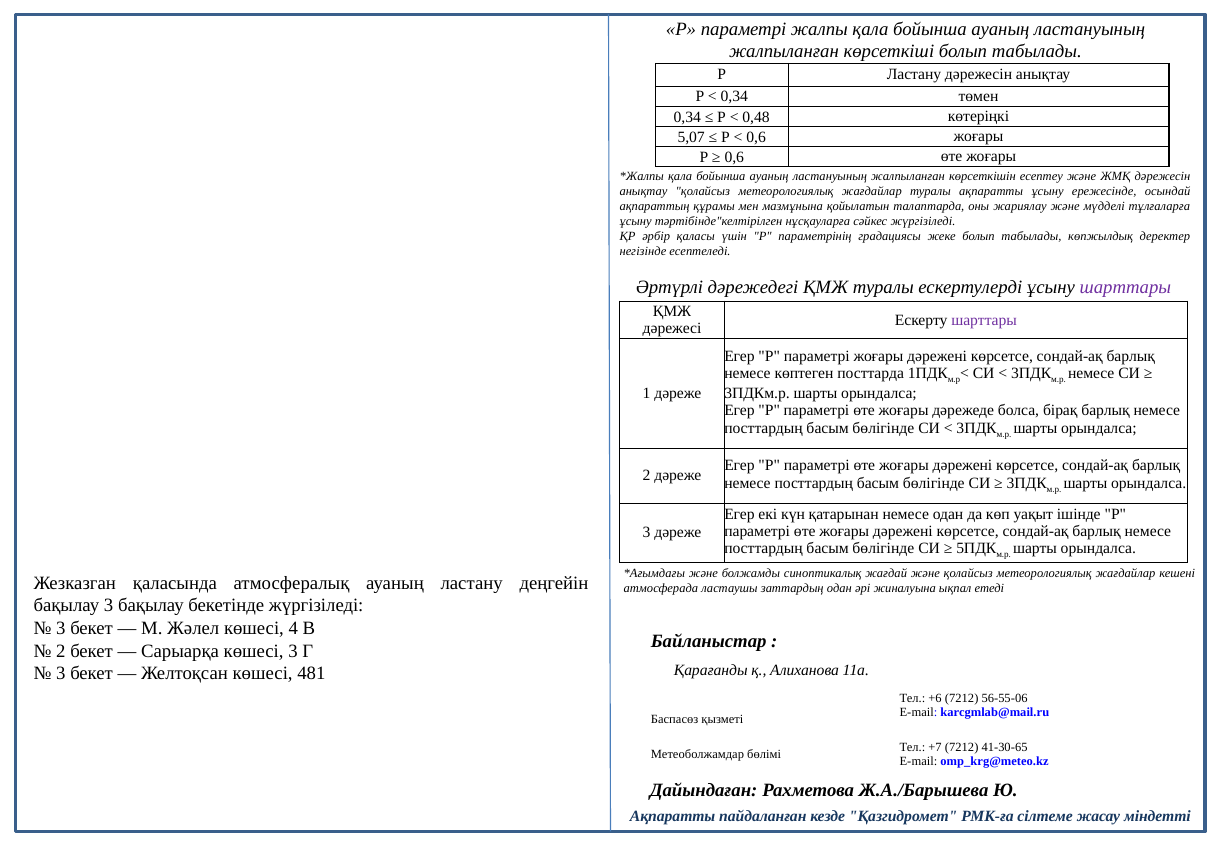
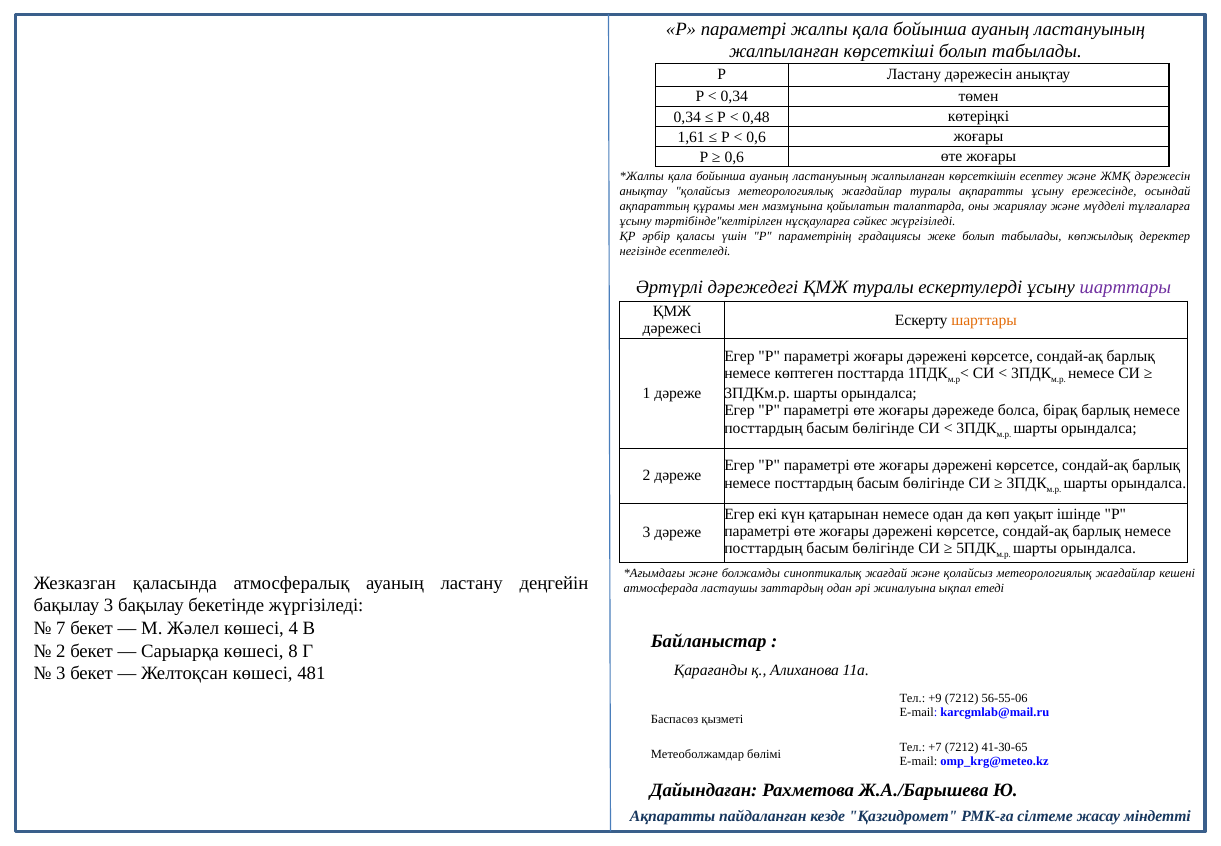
5,07: 5,07 -> 1,61
шарттары at (984, 320) colour: purple -> orange
3 at (61, 628): 3 -> 7
көшесі 3: 3 -> 8
+6: +6 -> +9
